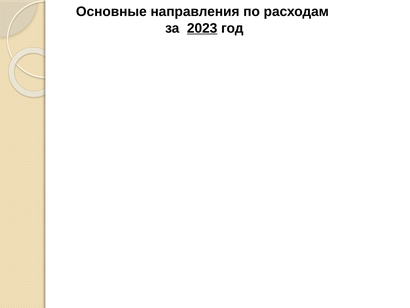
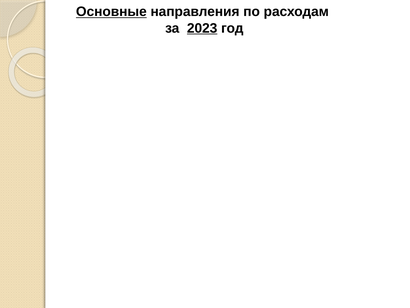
Основные underline: none -> present
